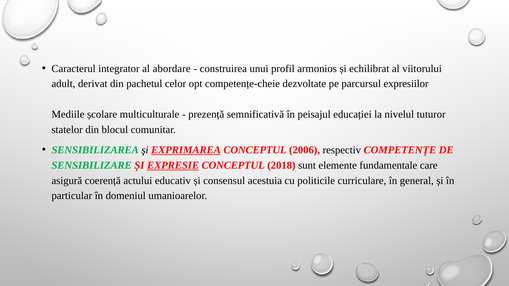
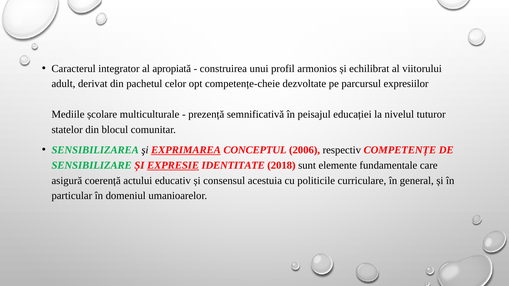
abordare: abordare -> apropiată
EXPRESIE CONCEPTUL: CONCEPTUL -> IDENTITATE
